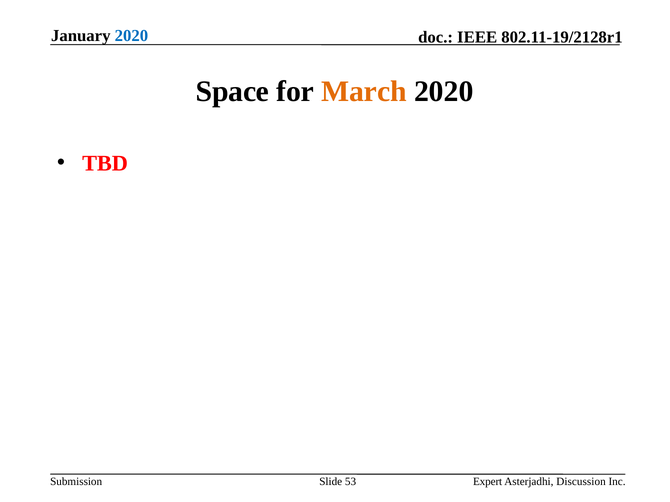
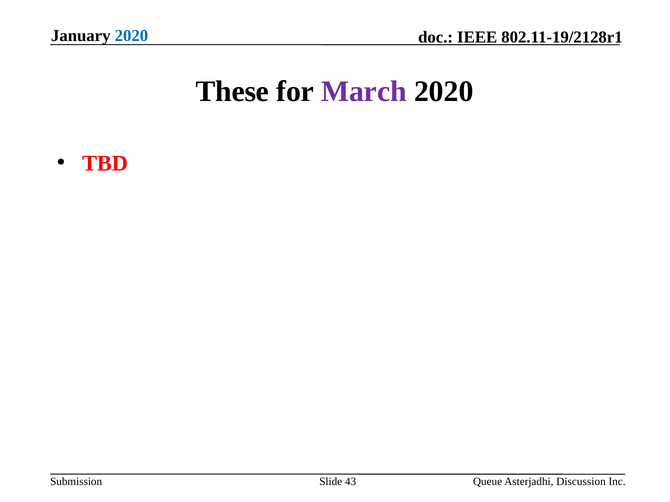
Space: Space -> These
March colour: orange -> purple
53: 53 -> 43
Expert: Expert -> Queue
